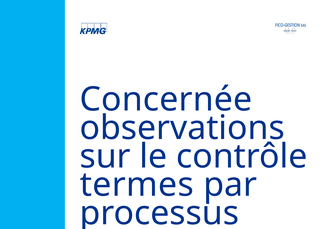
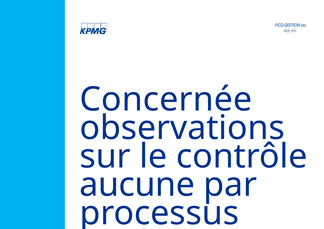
termes: termes -> aucune
